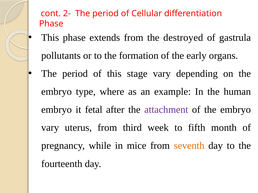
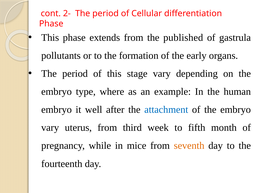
destroyed: destroyed -> published
fetal: fetal -> well
attachment colour: purple -> blue
